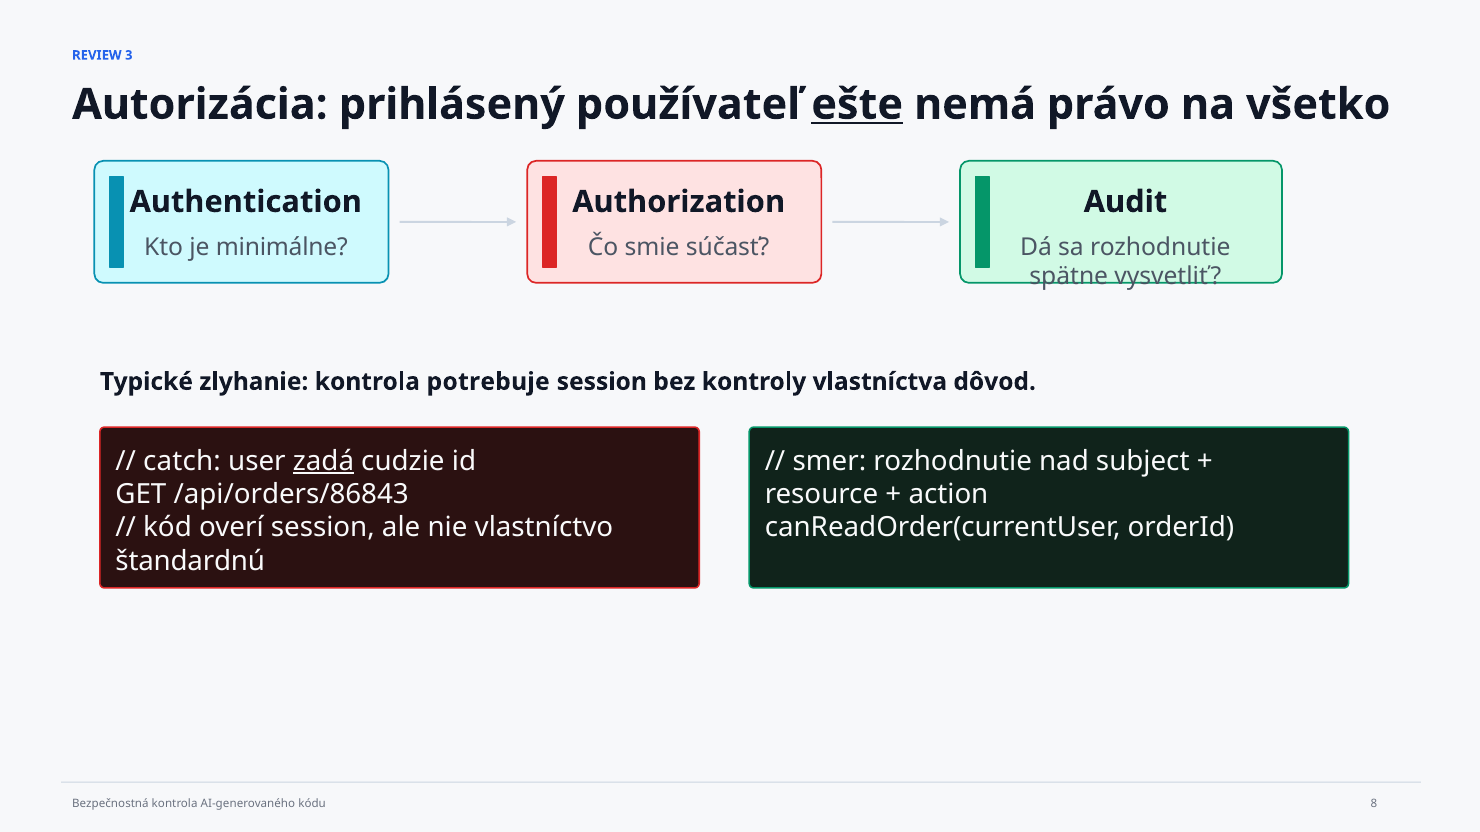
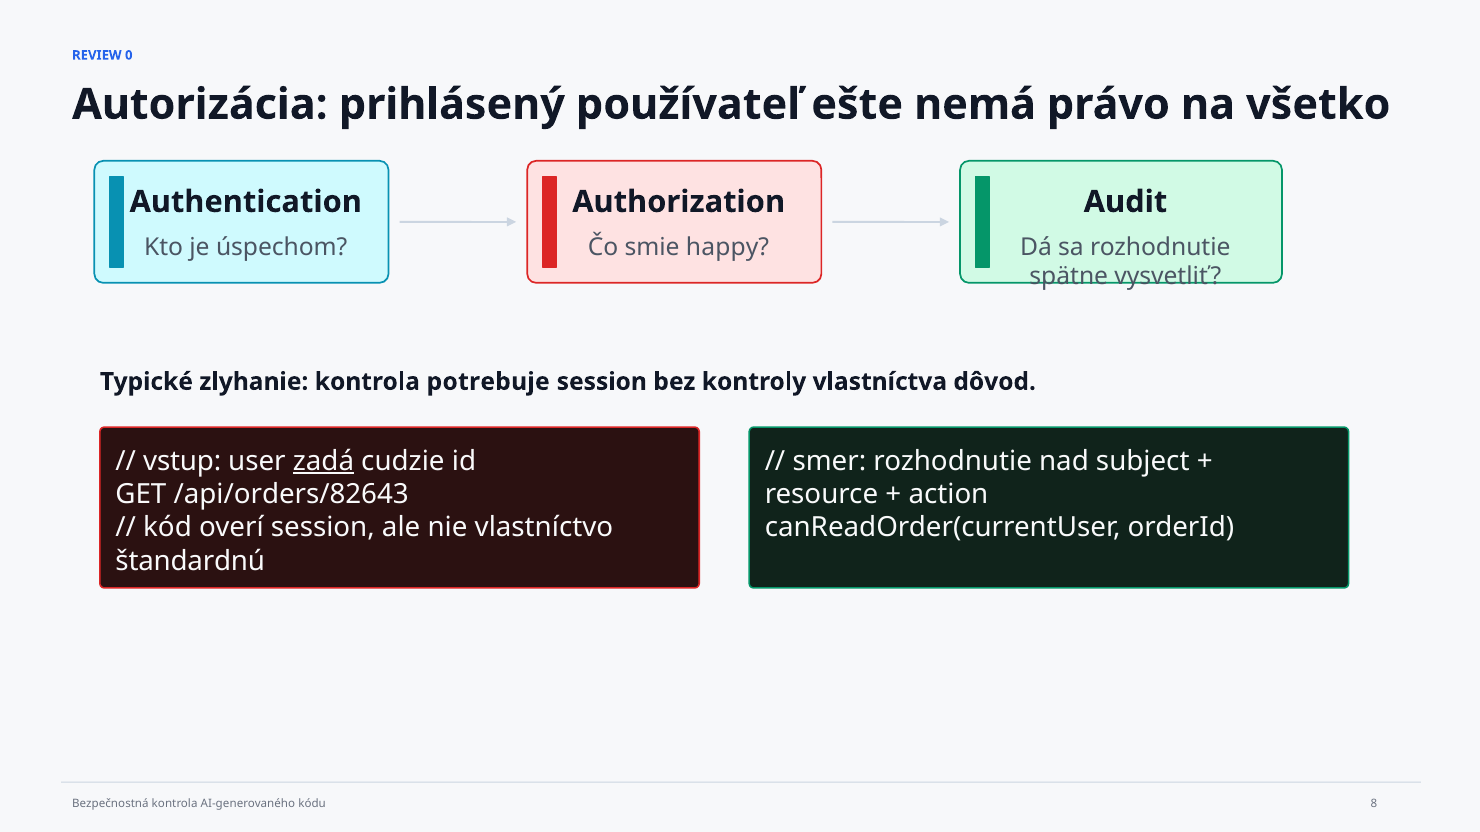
3: 3 -> 0
ešte underline: present -> none
minimálne: minimálne -> úspechom
súčasť: súčasť -> happy
catch: catch -> vstup
/api/orders/86843: /api/orders/86843 -> /api/orders/82643
